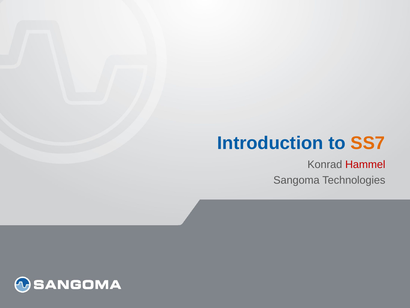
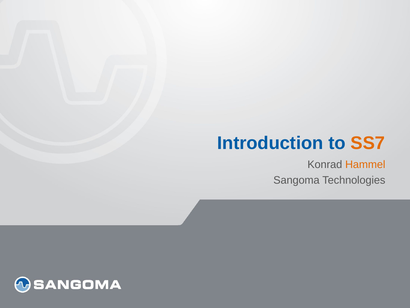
Hammel colour: red -> orange
